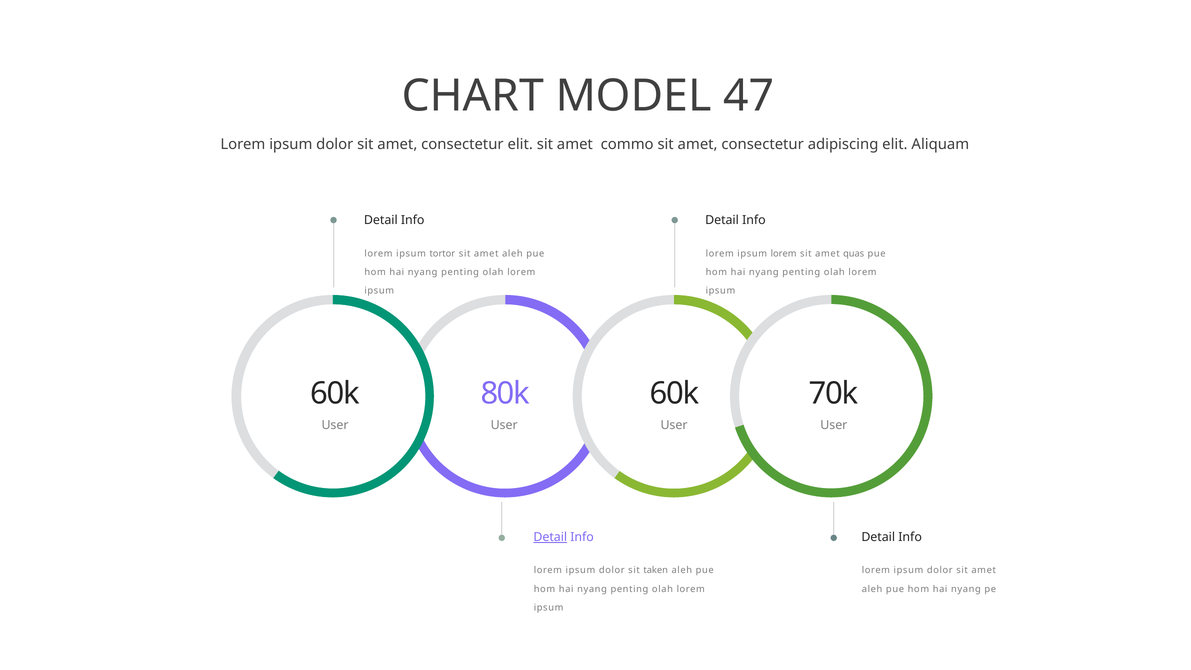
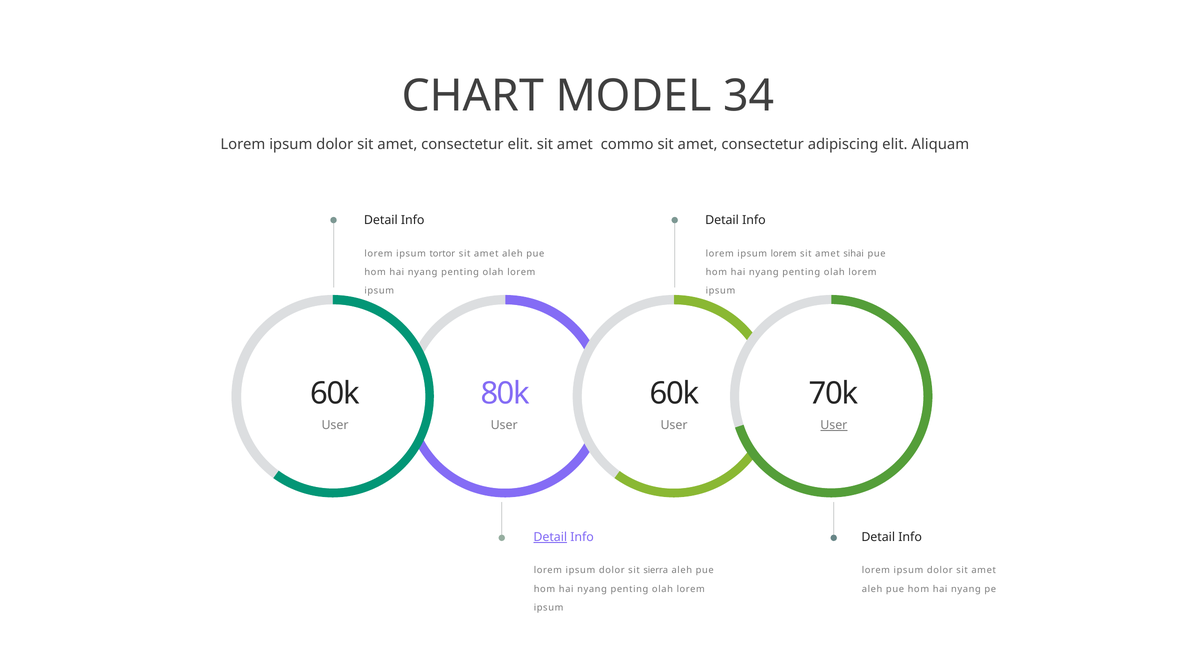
47: 47 -> 34
quas: quas -> sihai
User at (834, 425) underline: none -> present
taken: taken -> sierra
